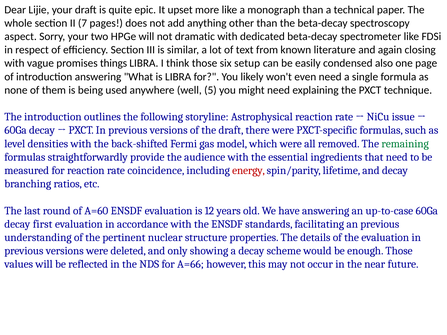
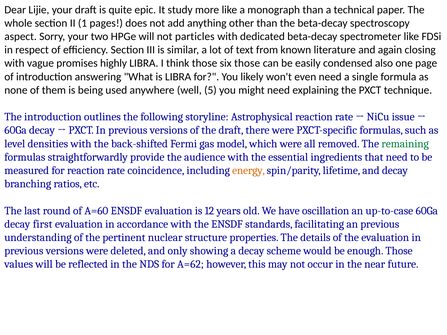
upset: upset -> study
7: 7 -> 1
dramatic: dramatic -> particles
things: things -> highly
six setup: setup -> those
energy colour: red -> orange
have answering: answering -> oscillation
A=66: A=66 -> A=62
